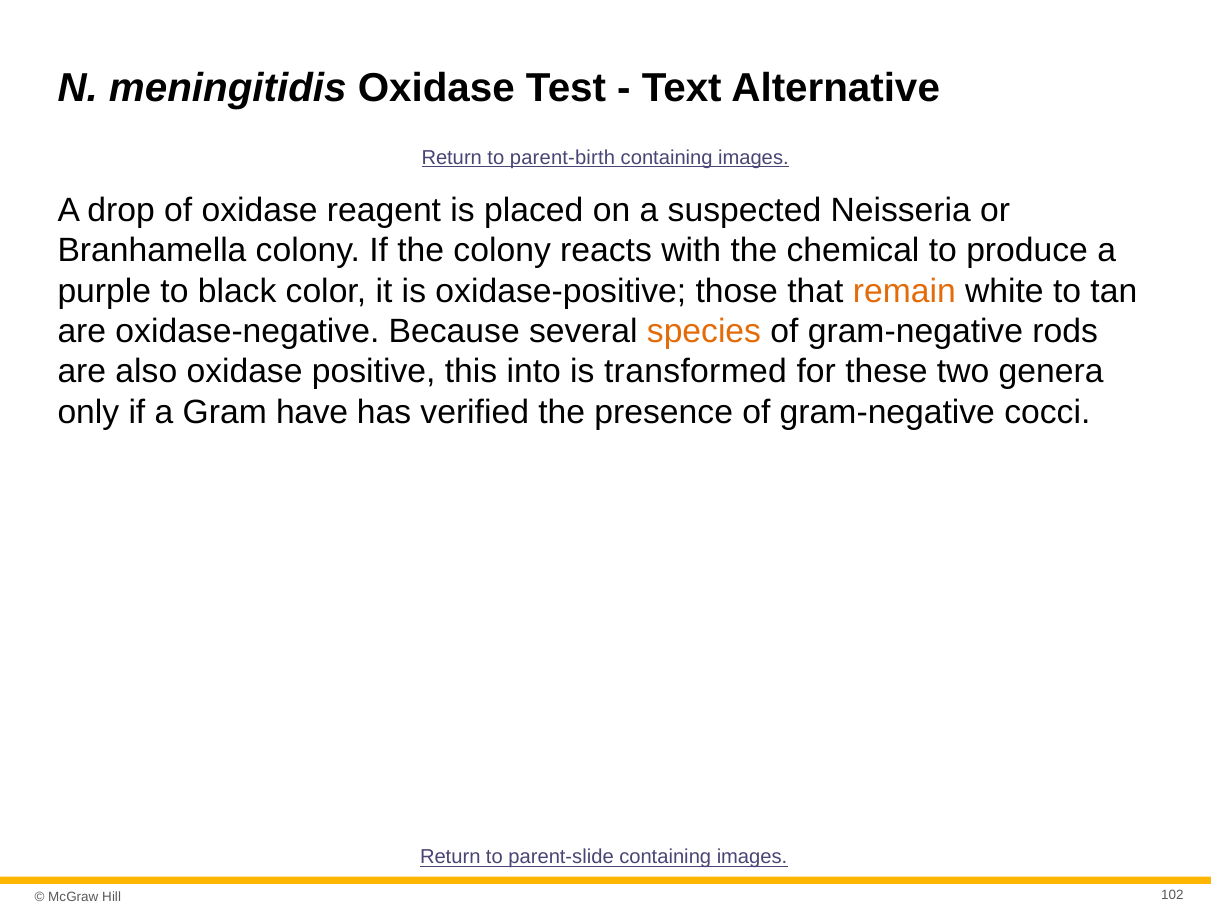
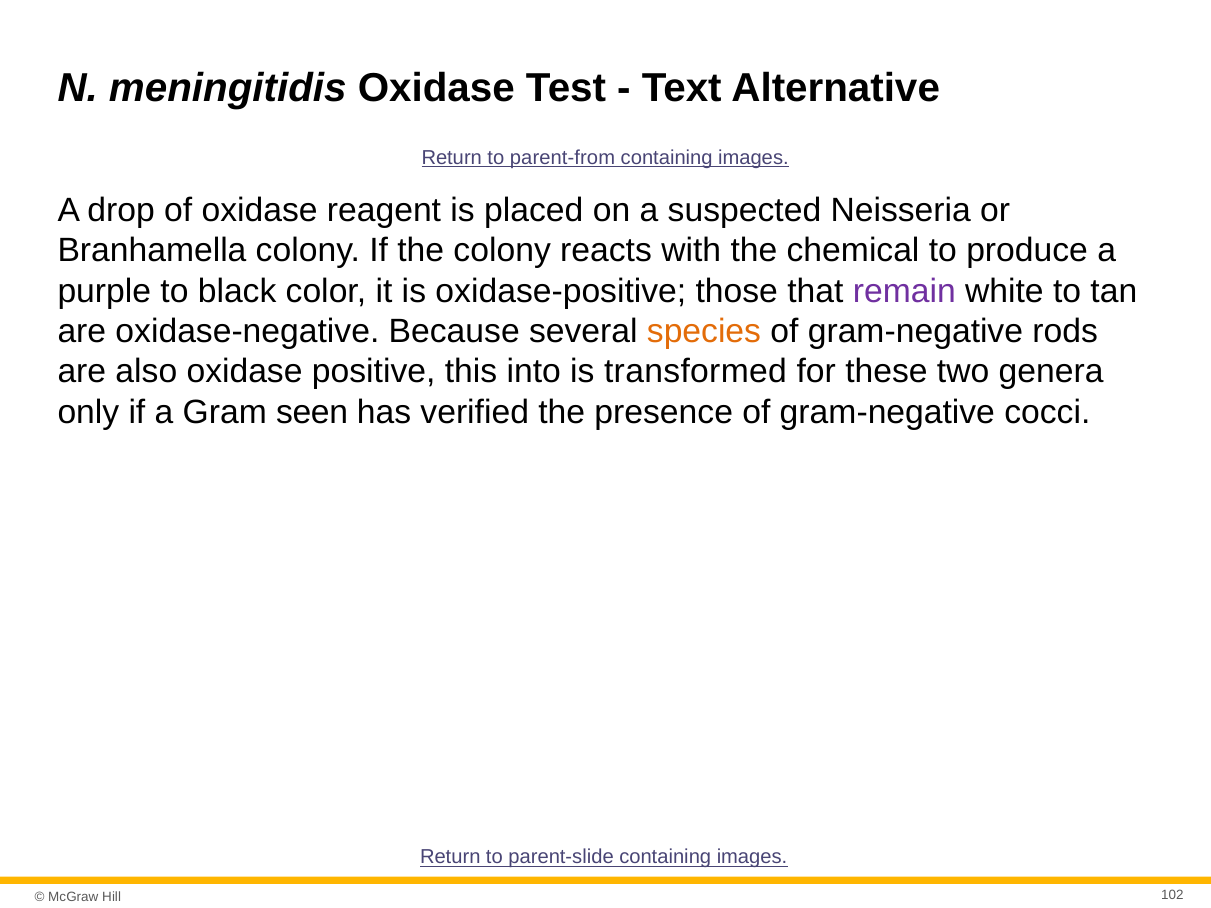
parent-birth: parent-birth -> parent-from
remain colour: orange -> purple
have: have -> seen
